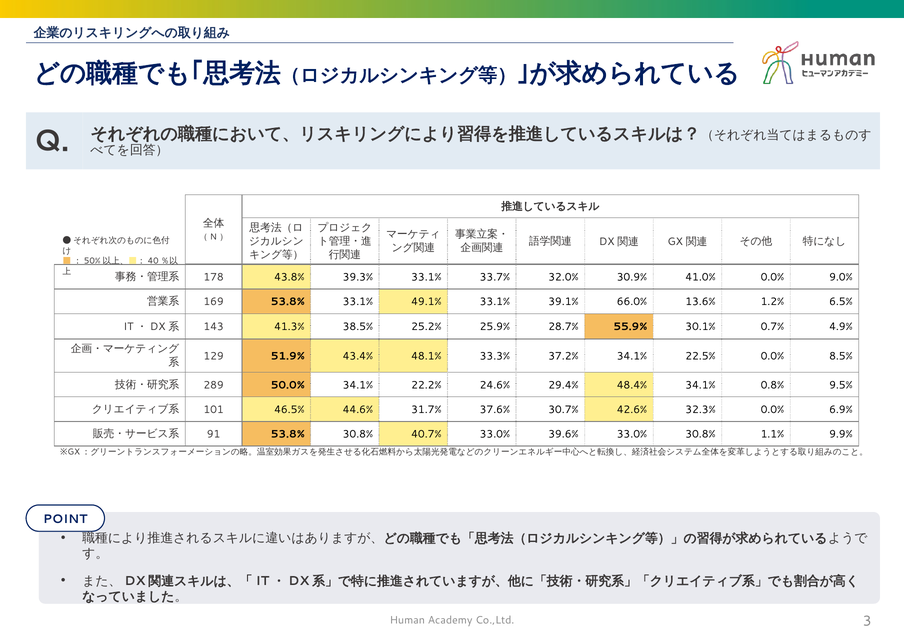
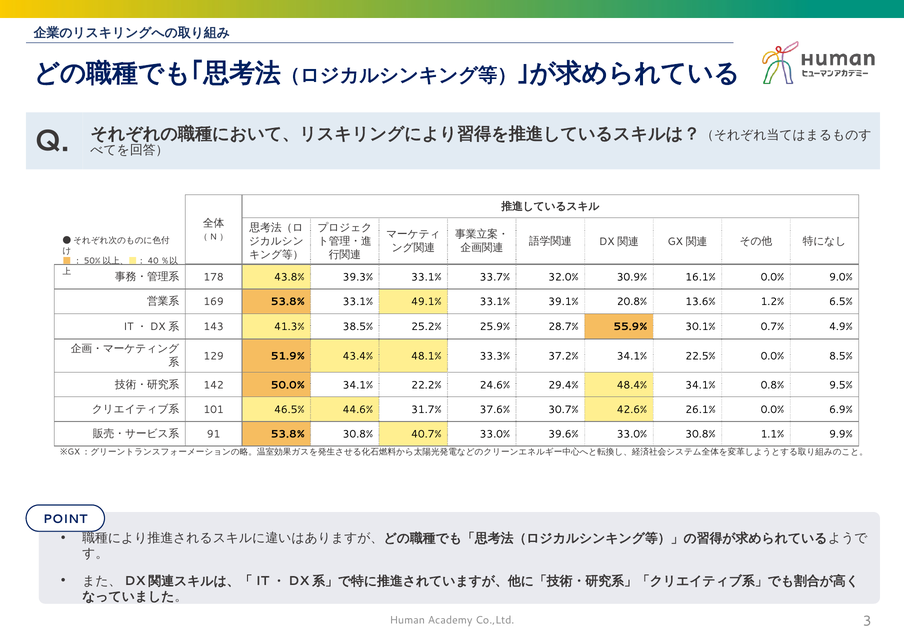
41.0%: 41.0% -> 16.1%
66.0%: 66.0% -> 20.8%
289: 289 -> 142
32.3%: 32.3% -> 26.1%
